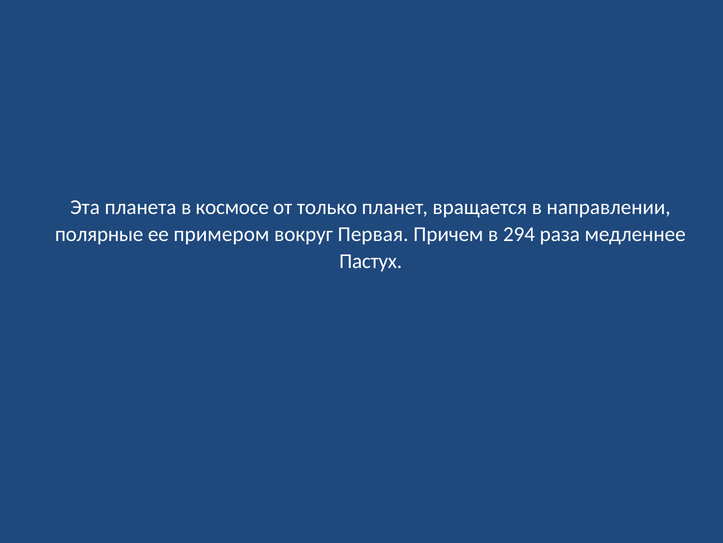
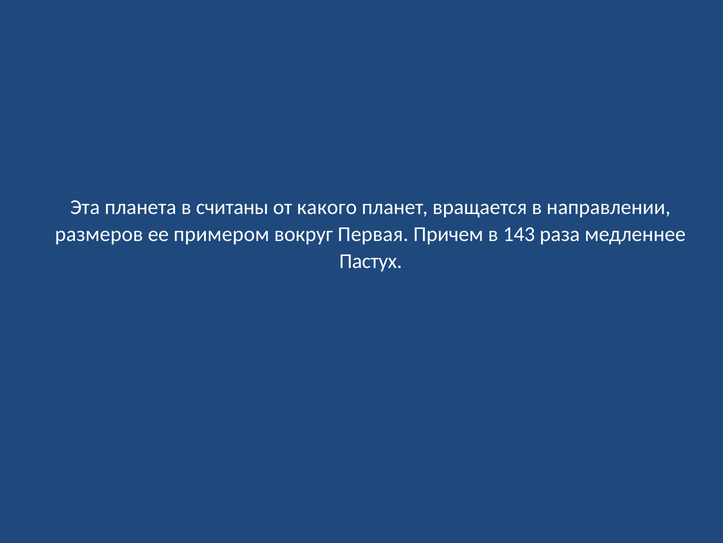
космосе: космосе -> считаны
только: только -> какого
полярные: полярные -> размеров
294: 294 -> 143
